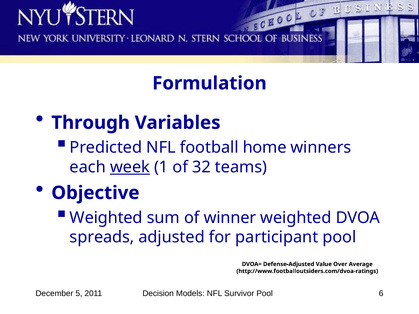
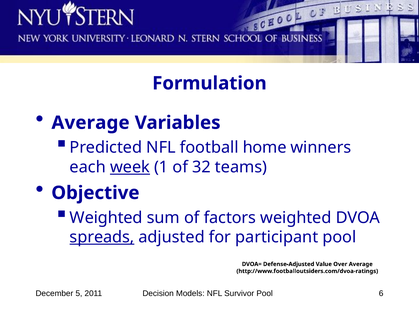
Through at (91, 123): Through -> Average
winner: winner -> factors
spreads underline: none -> present
